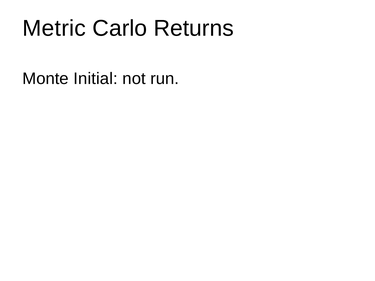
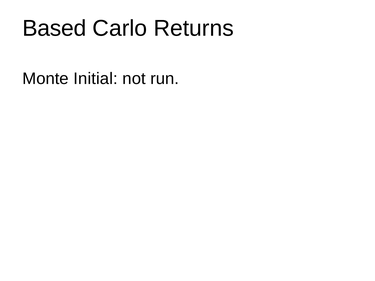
Metric: Metric -> Based
